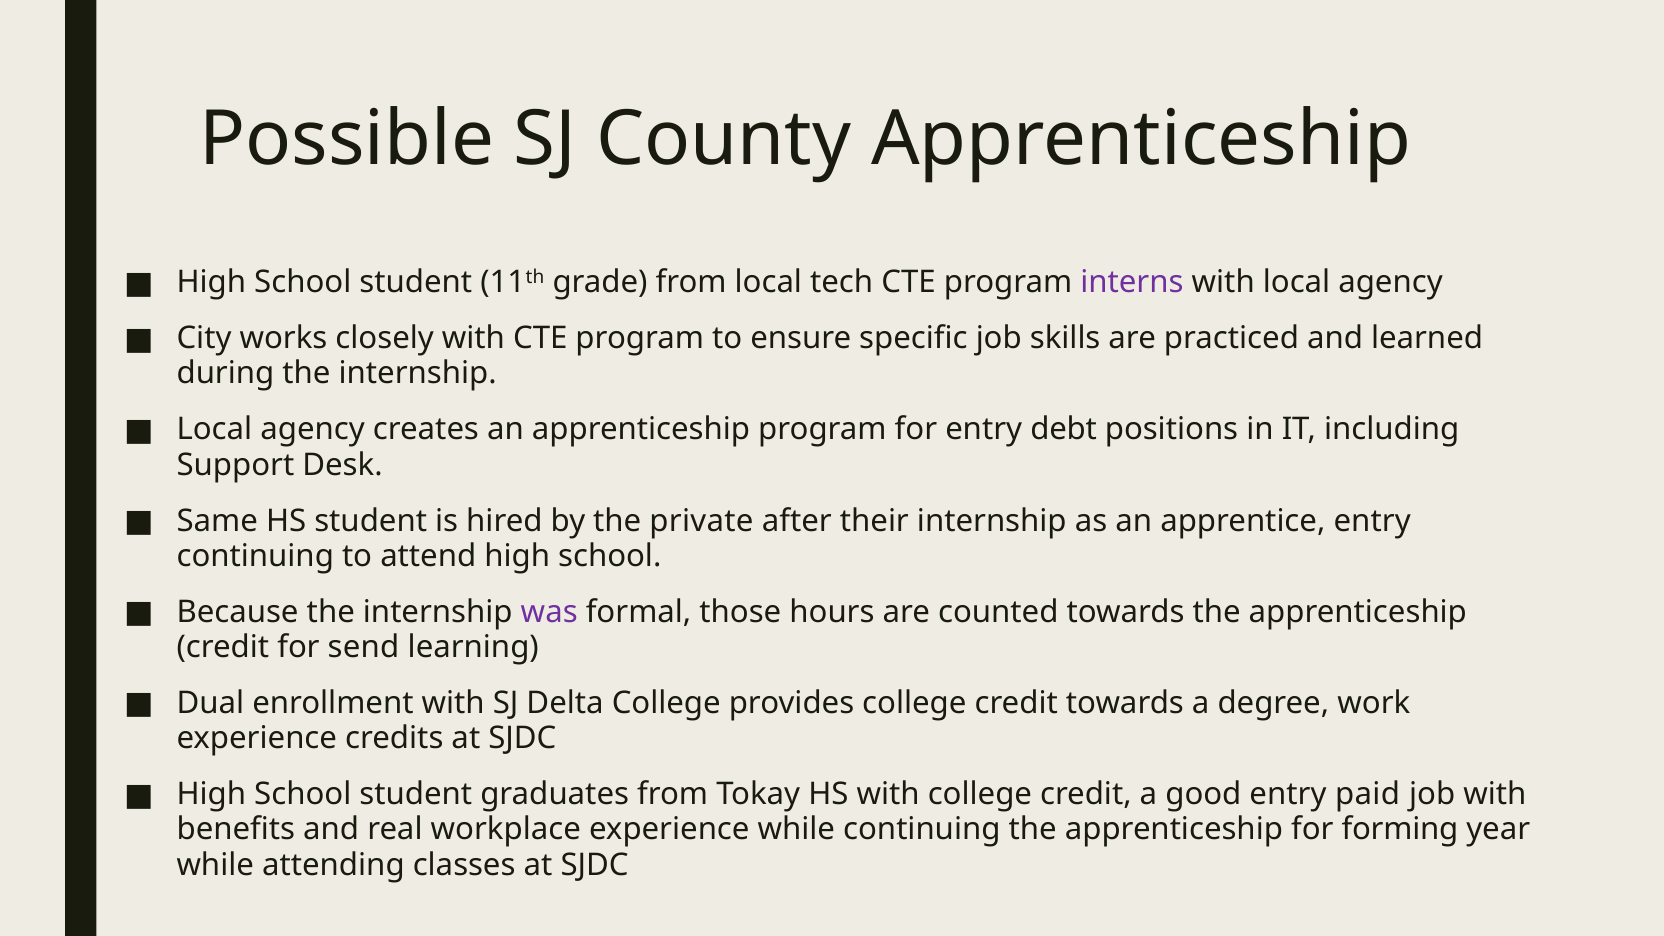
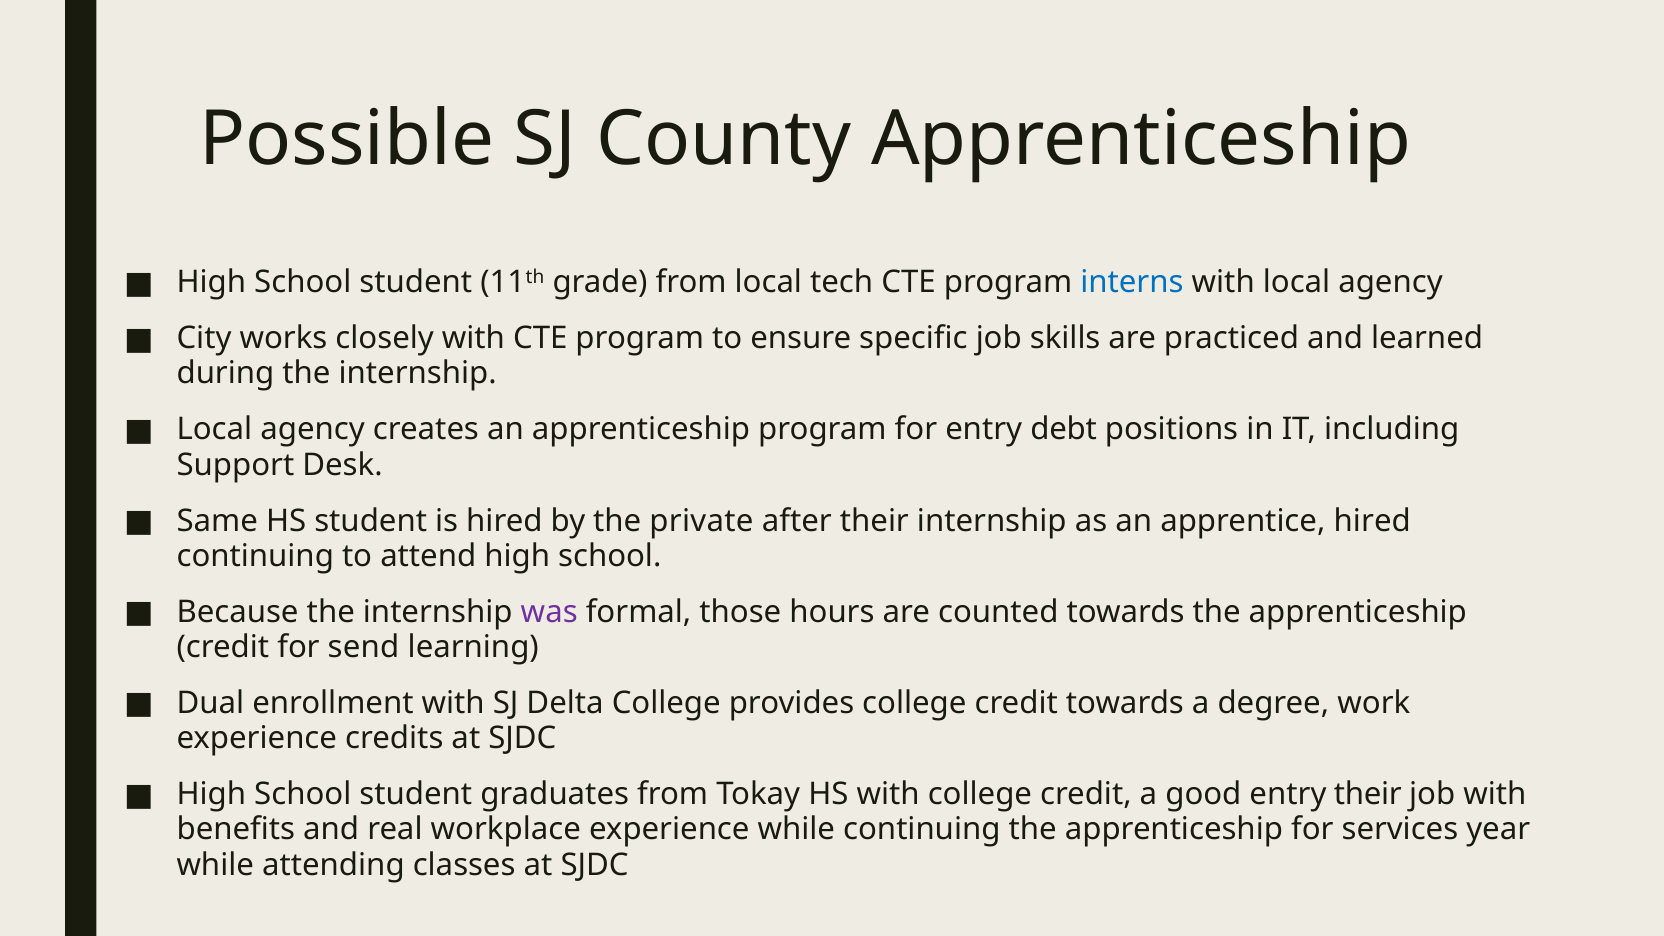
interns colour: purple -> blue
apprentice entry: entry -> hired
entry paid: paid -> their
forming: forming -> services
